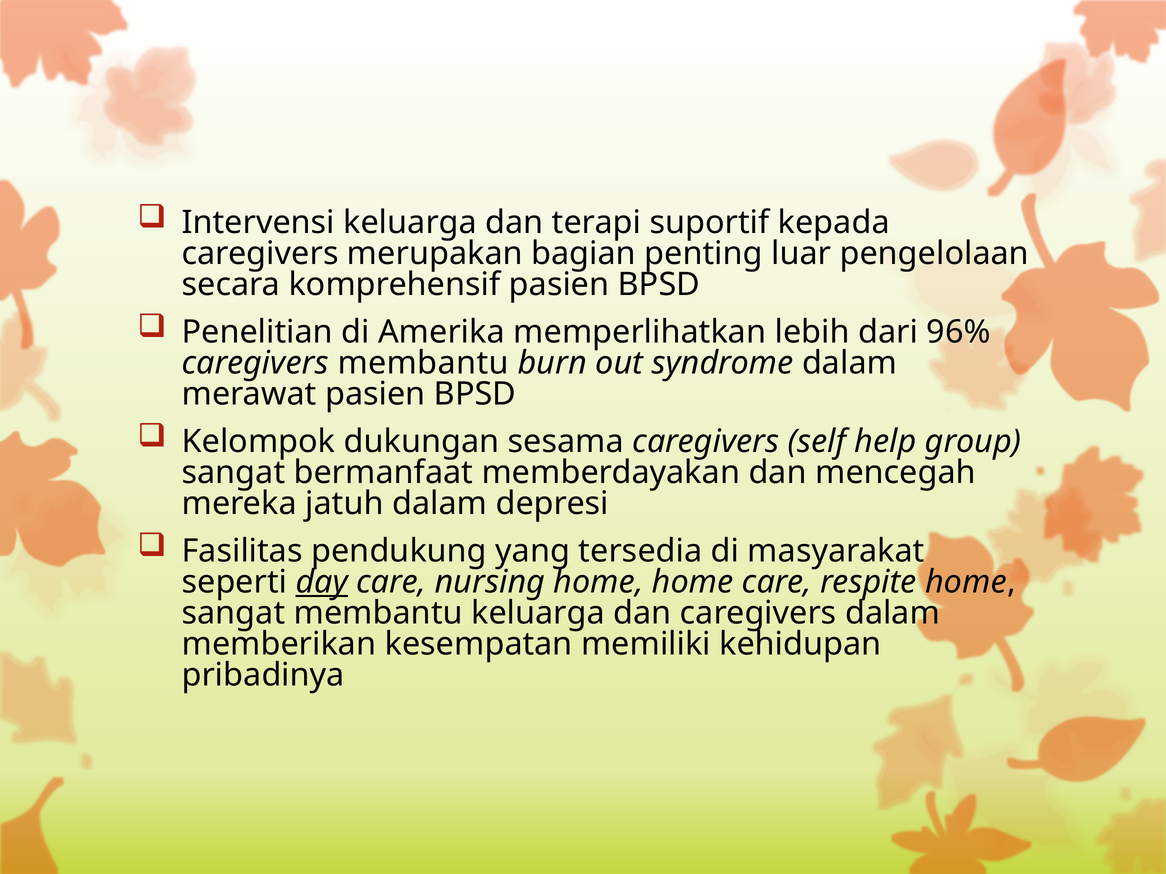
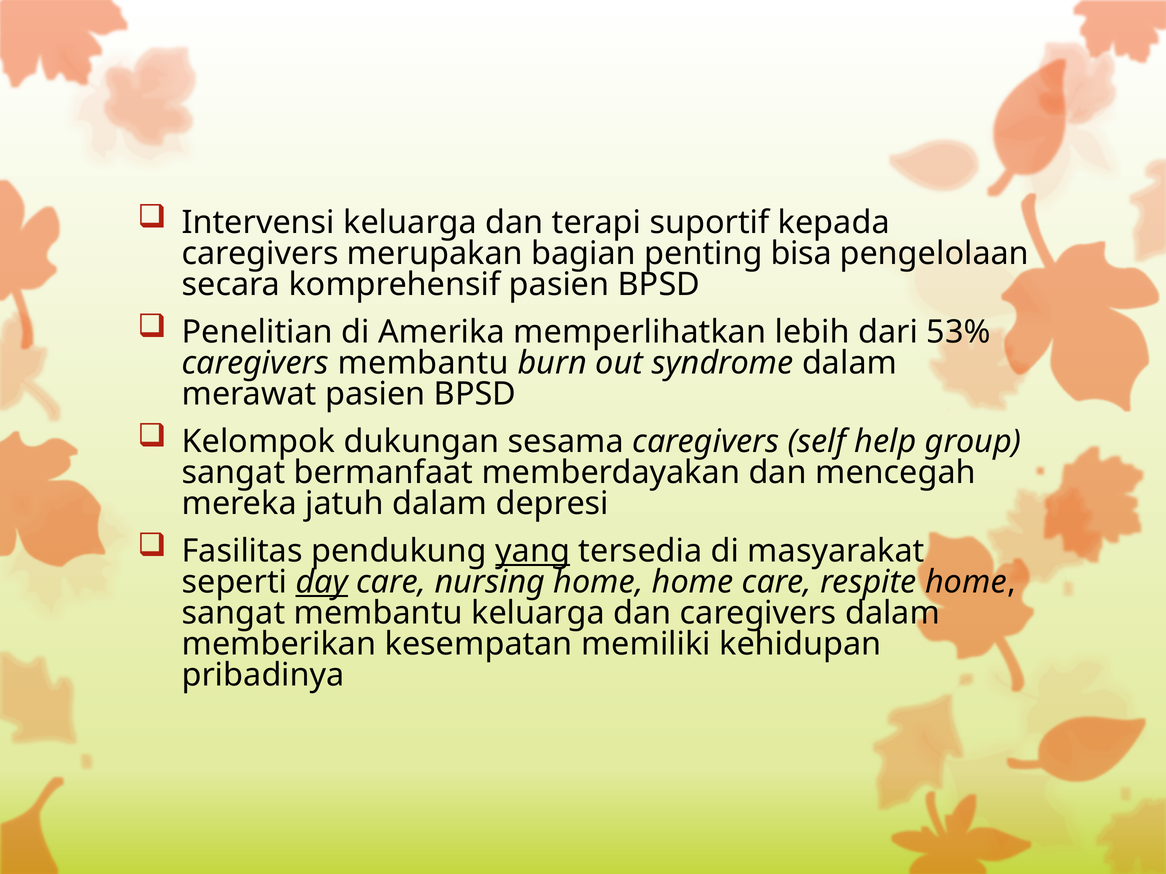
luar: luar -> bisa
96%: 96% -> 53%
yang underline: none -> present
